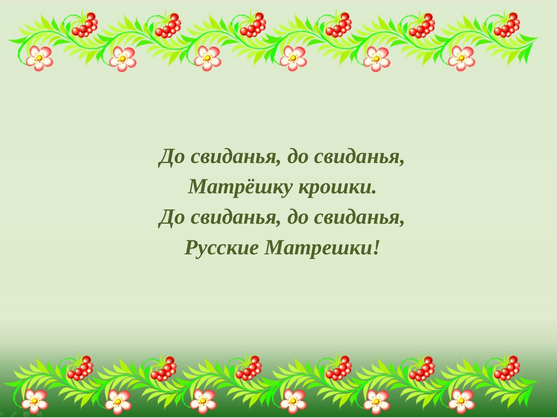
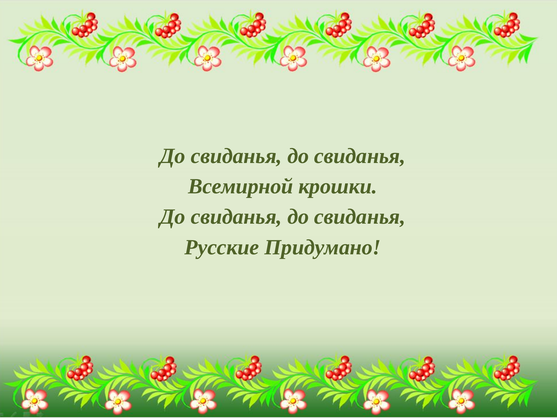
Матрёшку: Матрёшку -> Всемирной
Матрешки: Матрешки -> Придумано
